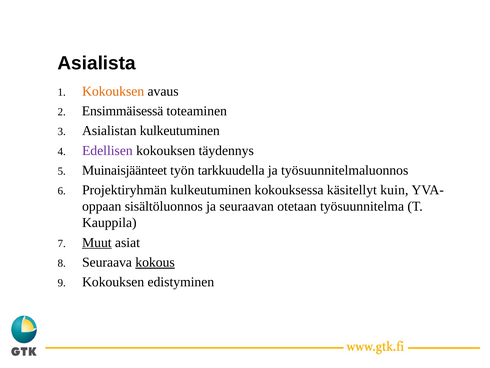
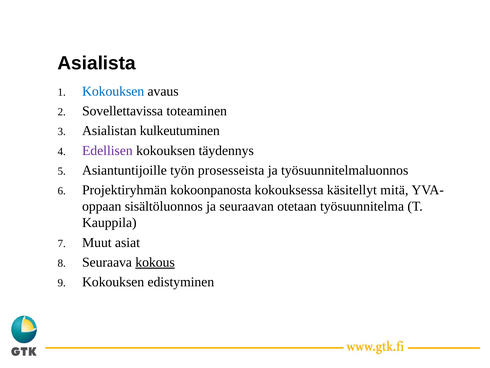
Kokouksen at (113, 91) colour: orange -> blue
Ensimmäisessä: Ensimmäisessä -> Sovellettavissa
Muinaisjäänteet: Muinaisjäänteet -> Asiantuntijoille
tarkkuudella: tarkkuudella -> prosesseista
Projektiryhmän kulkeutuminen: kulkeutuminen -> kokoonpanosta
kuin: kuin -> mitä
Muut underline: present -> none
